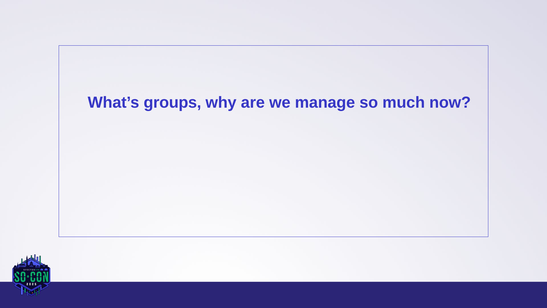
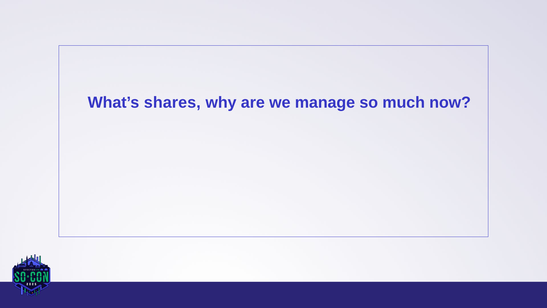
groups: groups -> shares
